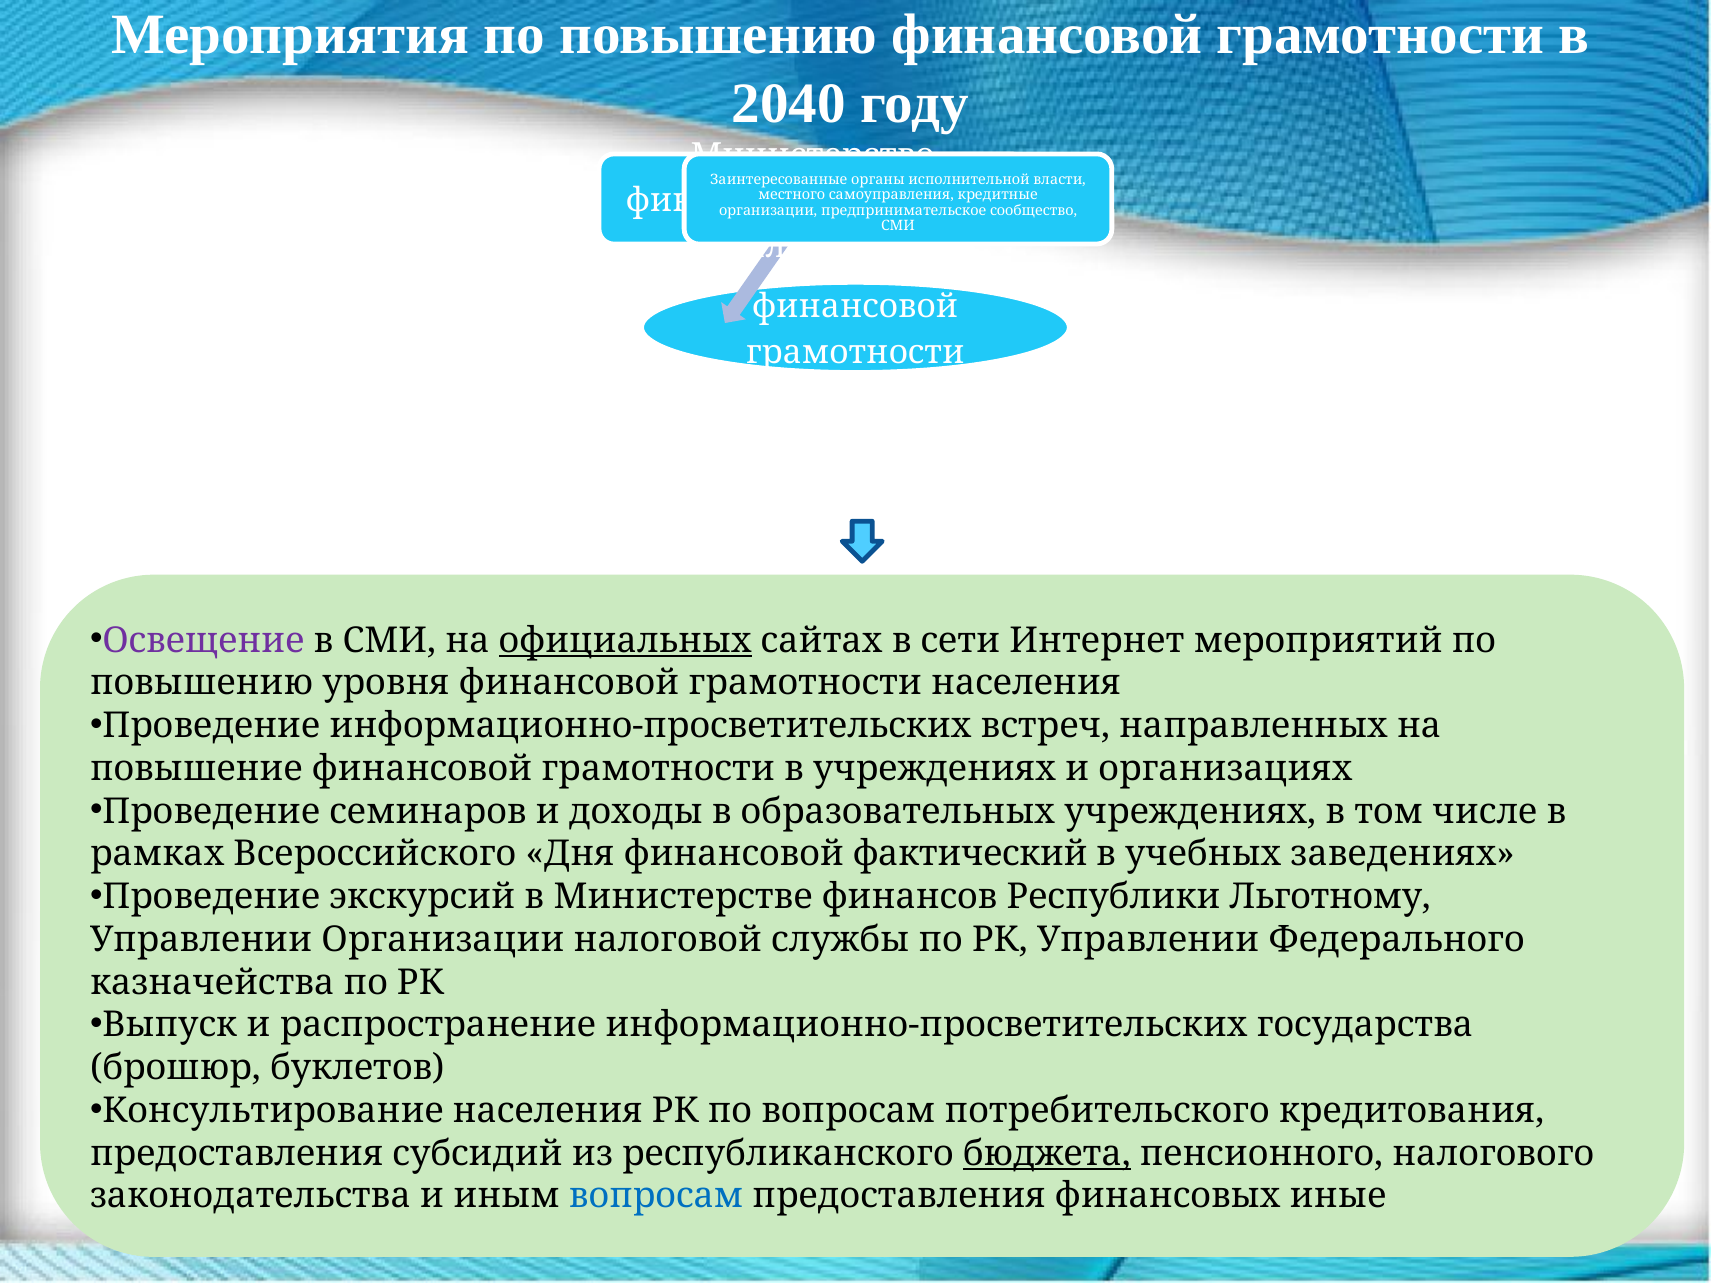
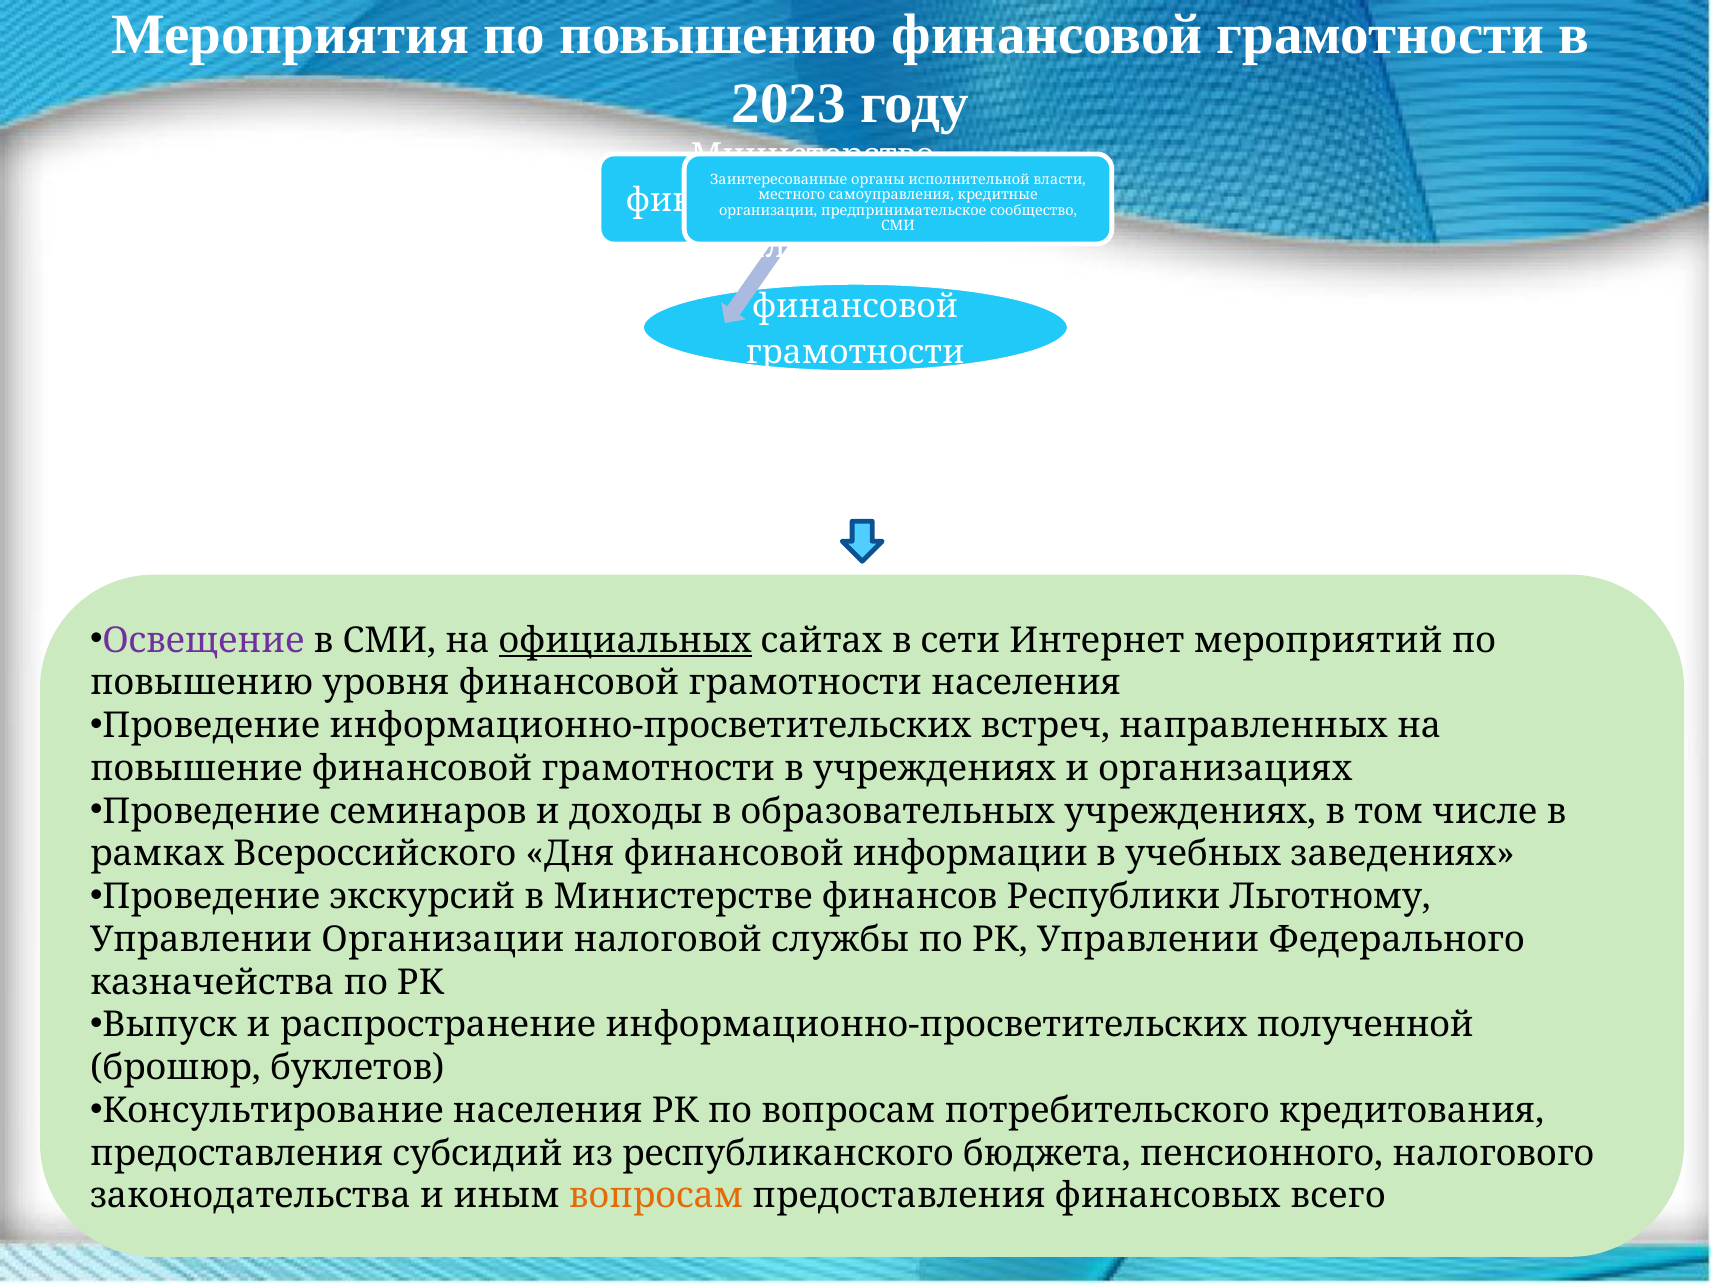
2040: 2040 -> 2023
фактический: фактический -> информации
государства: государства -> полученной
бюджета underline: present -> none
вопросам at (656, 1196) colour: blue -> orange
иные: иные -> всего
